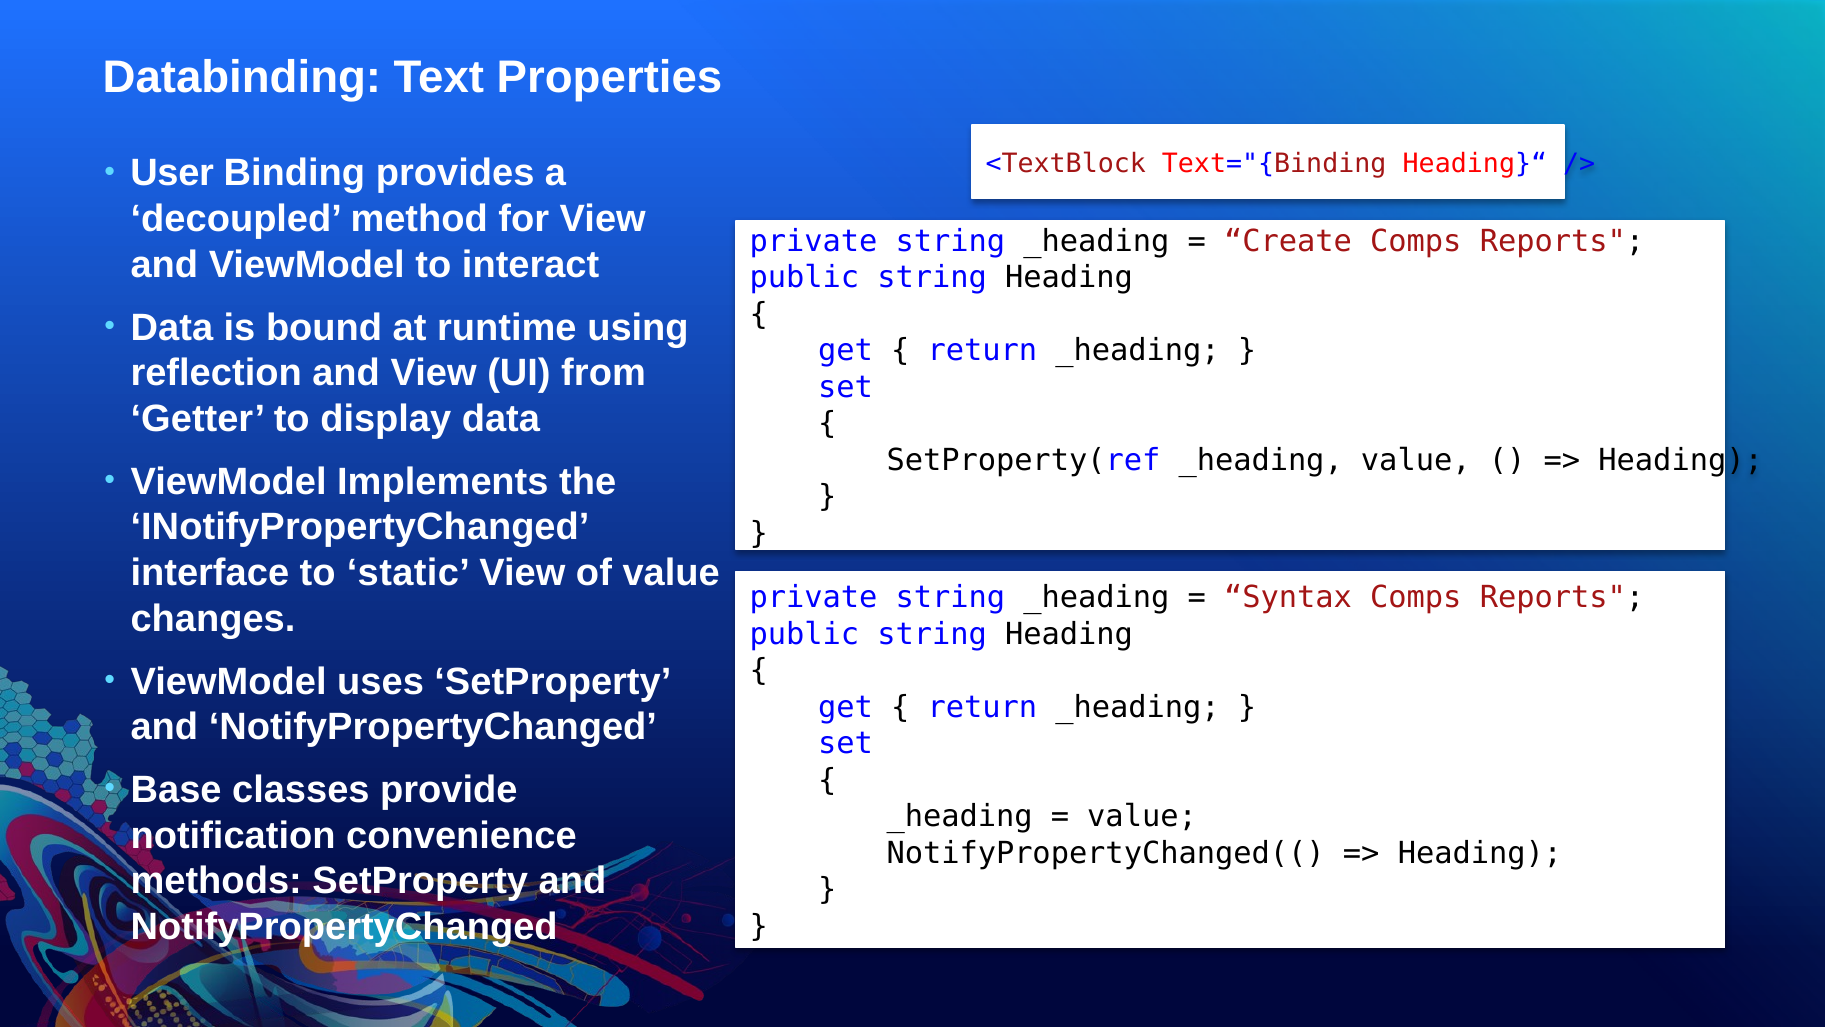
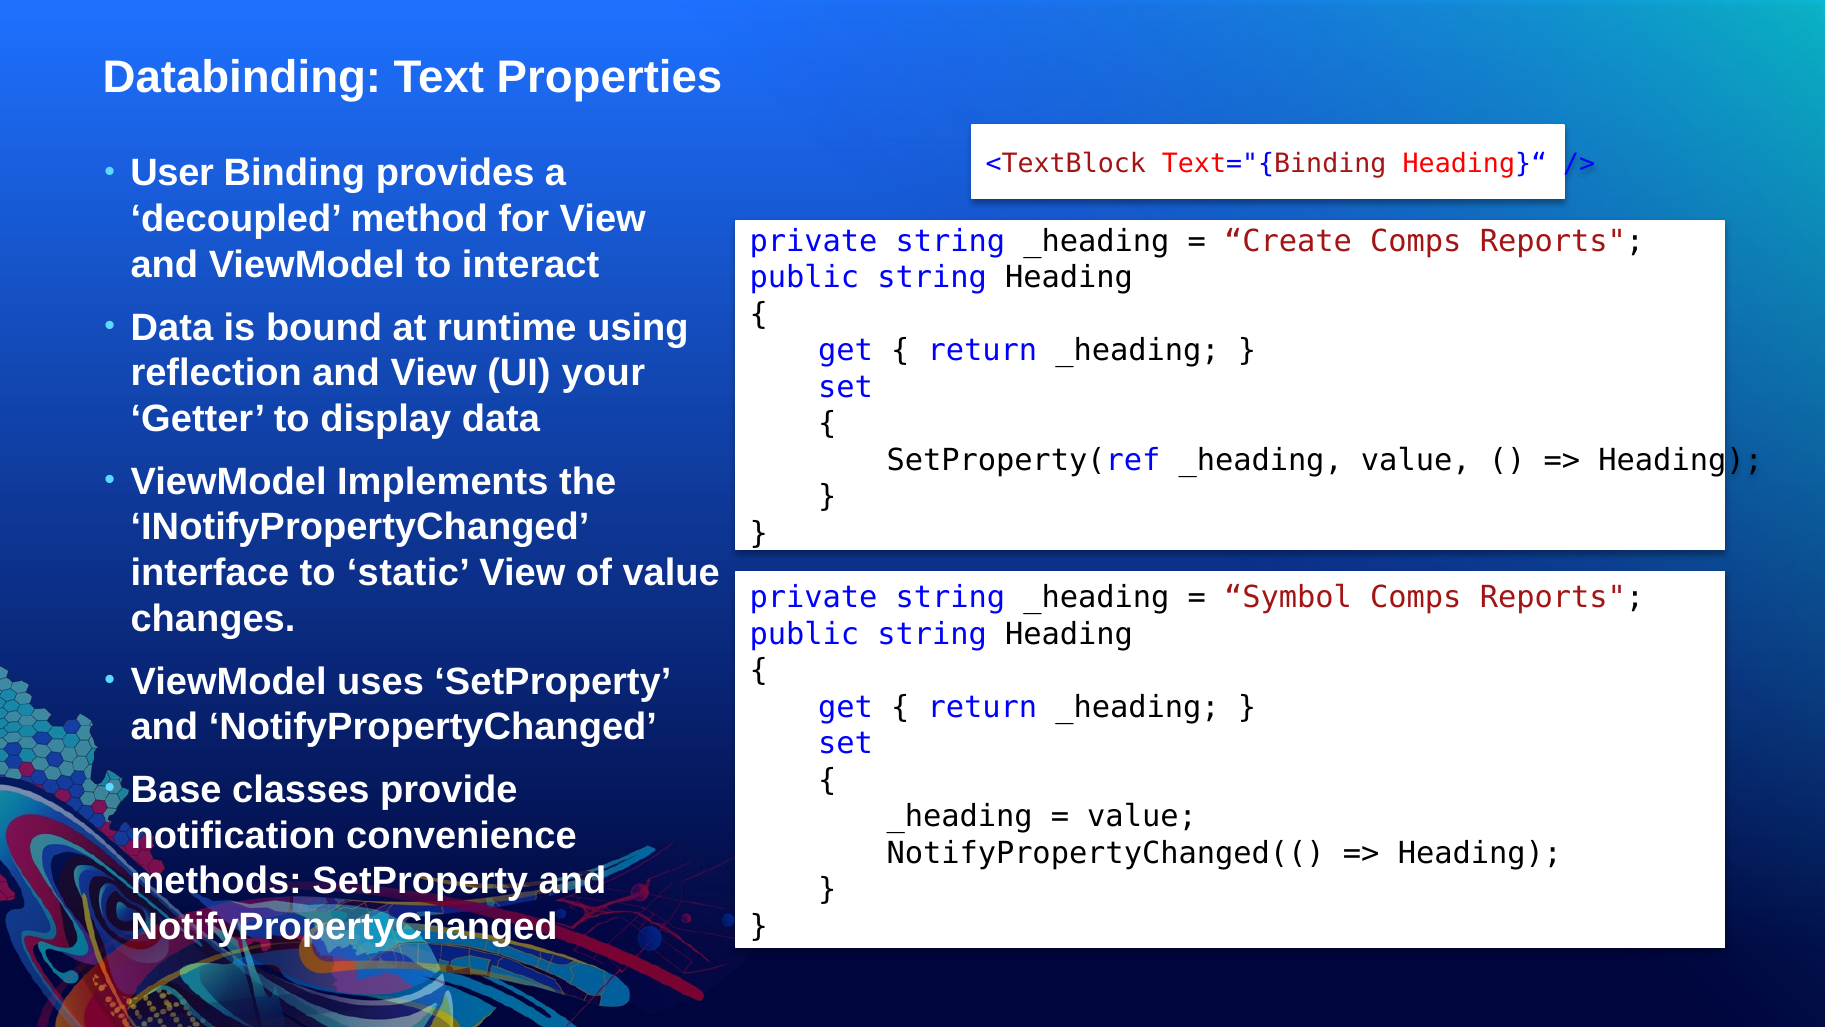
from: from -> your
Syntax: Syntax -> Symbol
